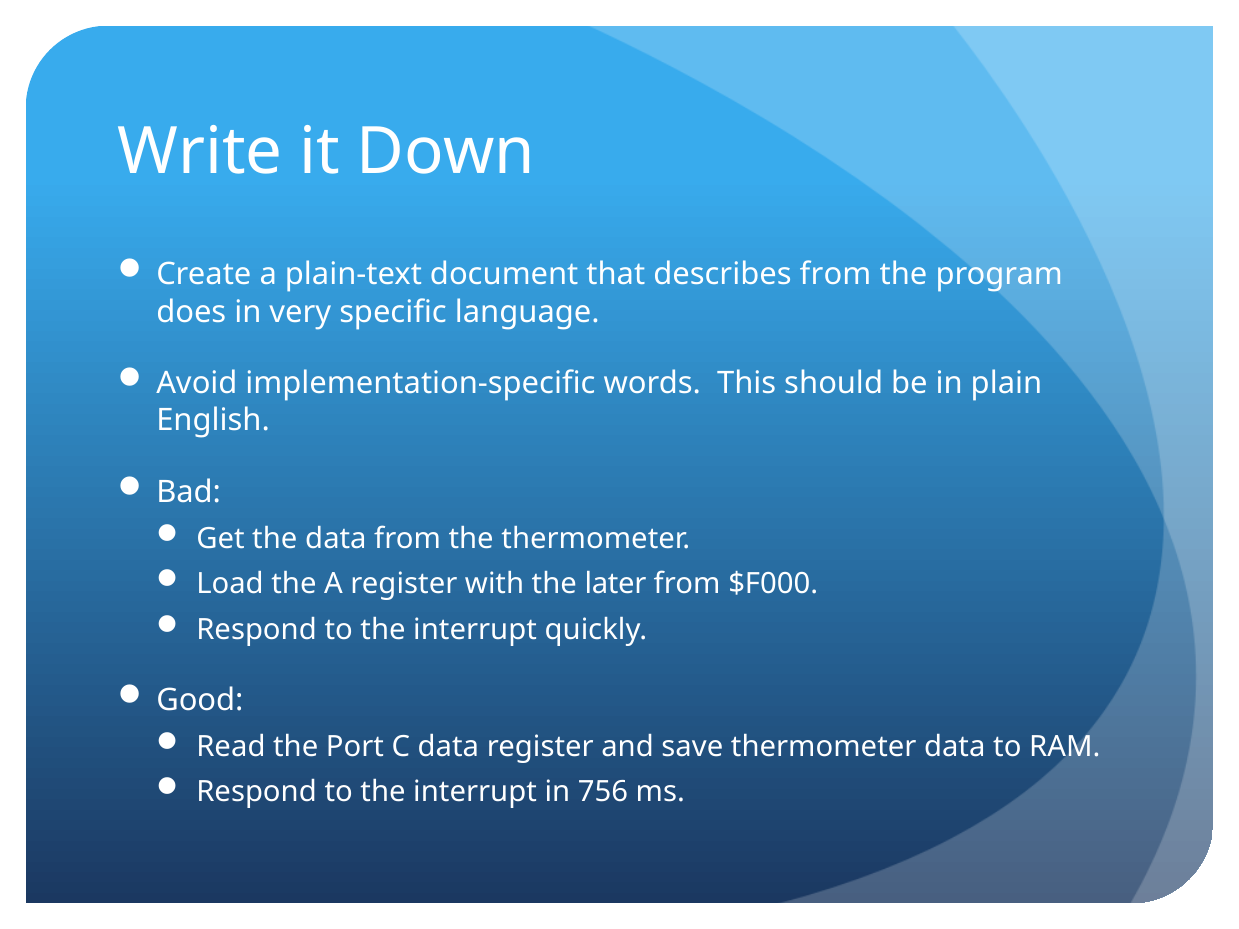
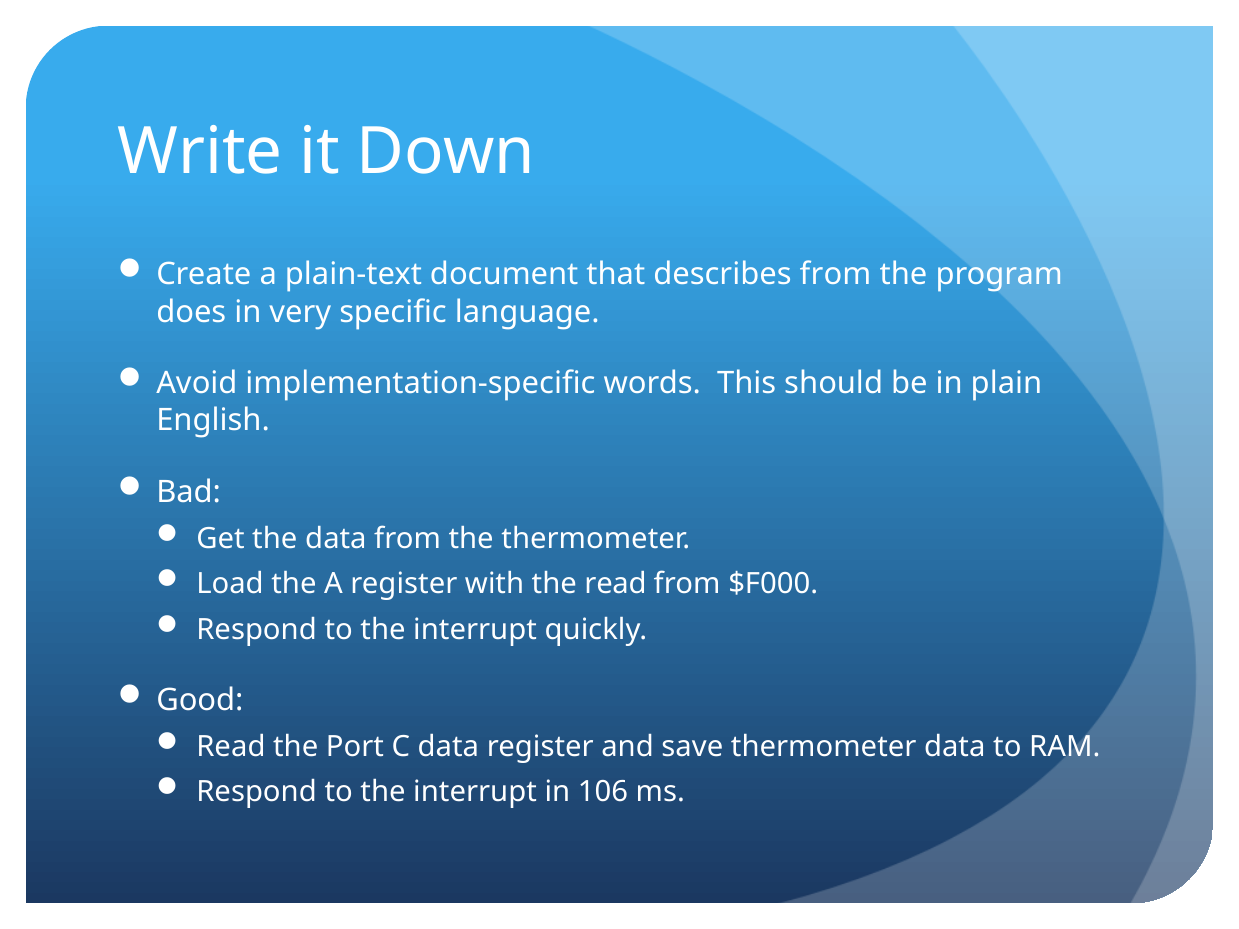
the later: later -> read
756: 756 -> 106
